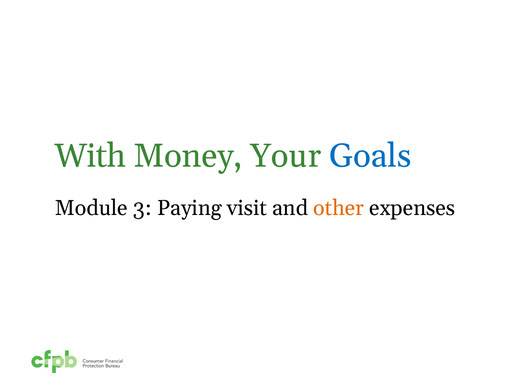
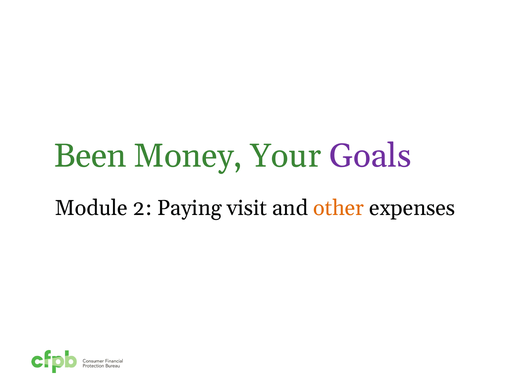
With: With -> Been
Goals colour: blue -> purple
3: 3 -> 2
